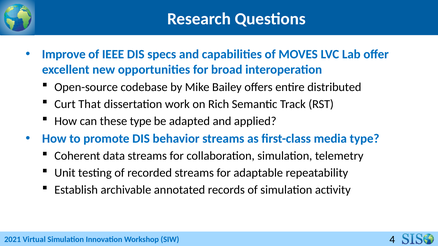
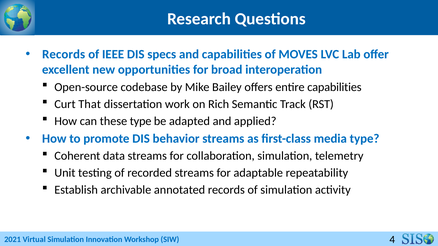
Improve at (64, 55): Improve -> Records
entire distributed: distributed -> capabilities
